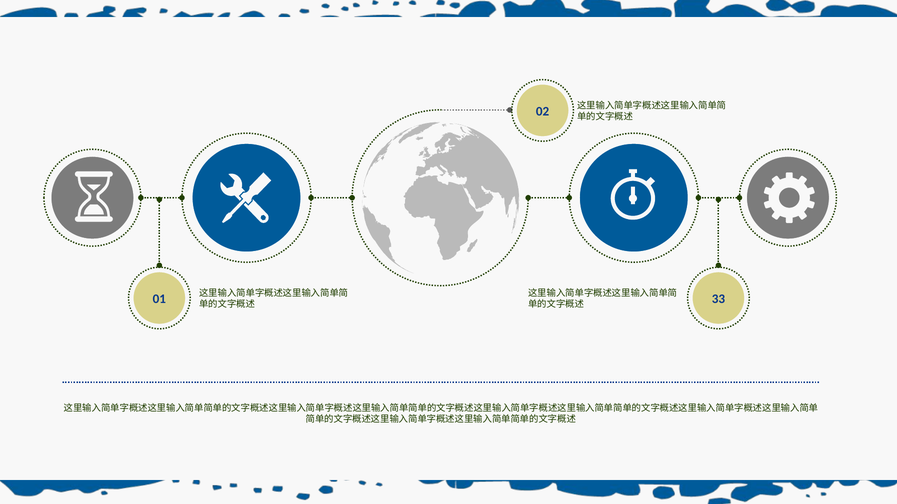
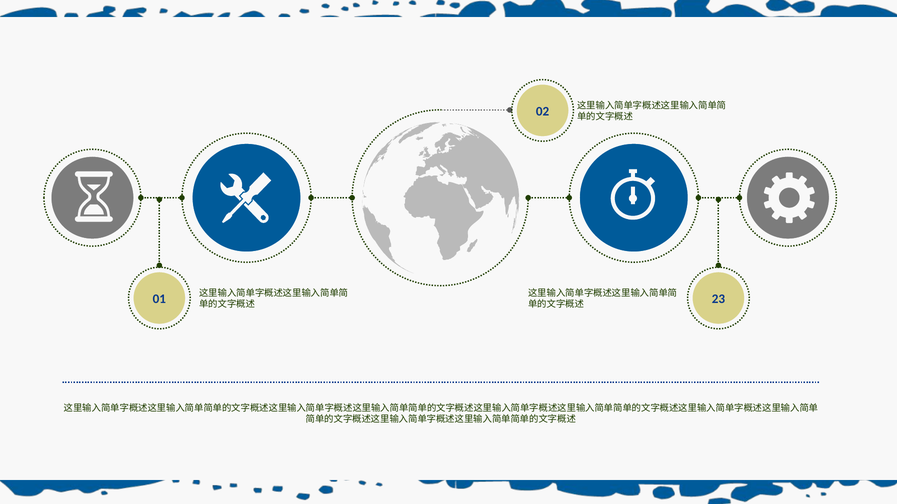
33: 33 -> 23
